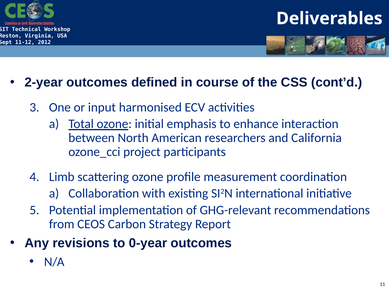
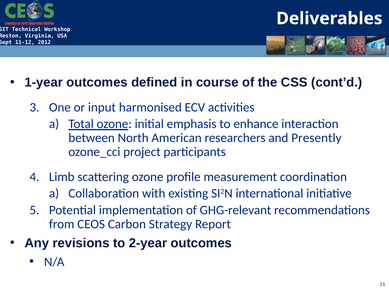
2-year: 2-year -> 1-year
California: California -> Presently
0-year: 0-year -> 2-year
